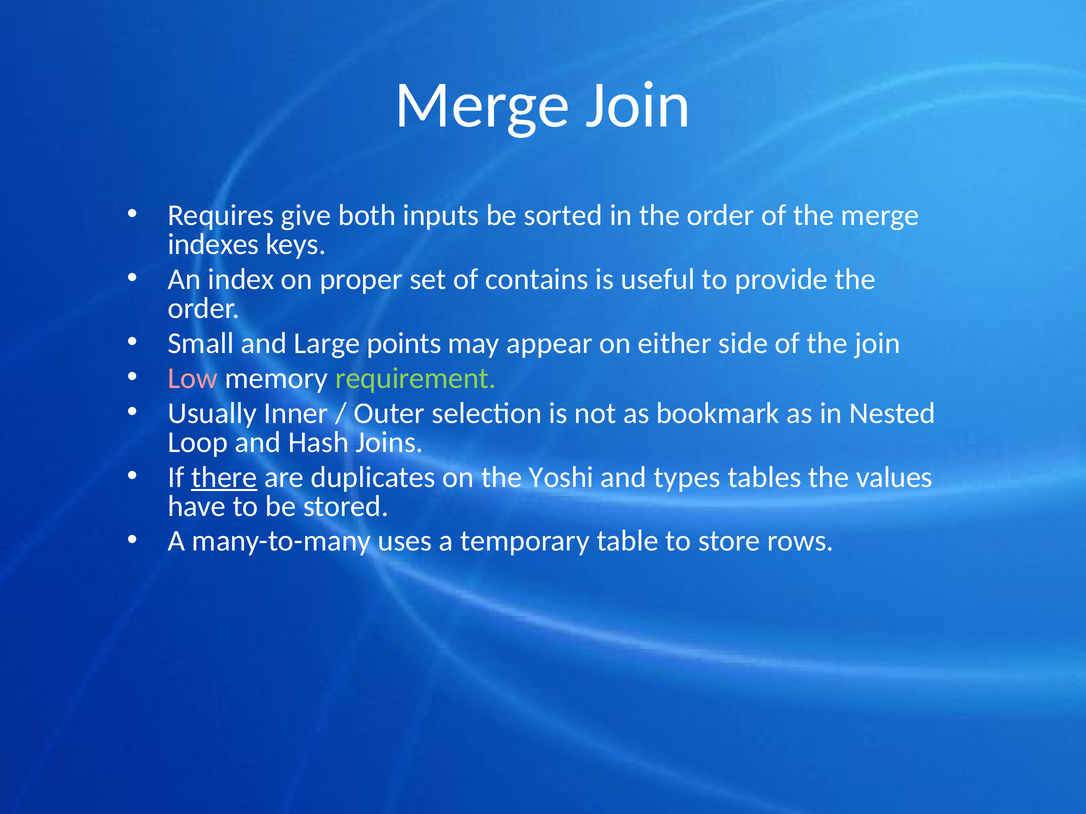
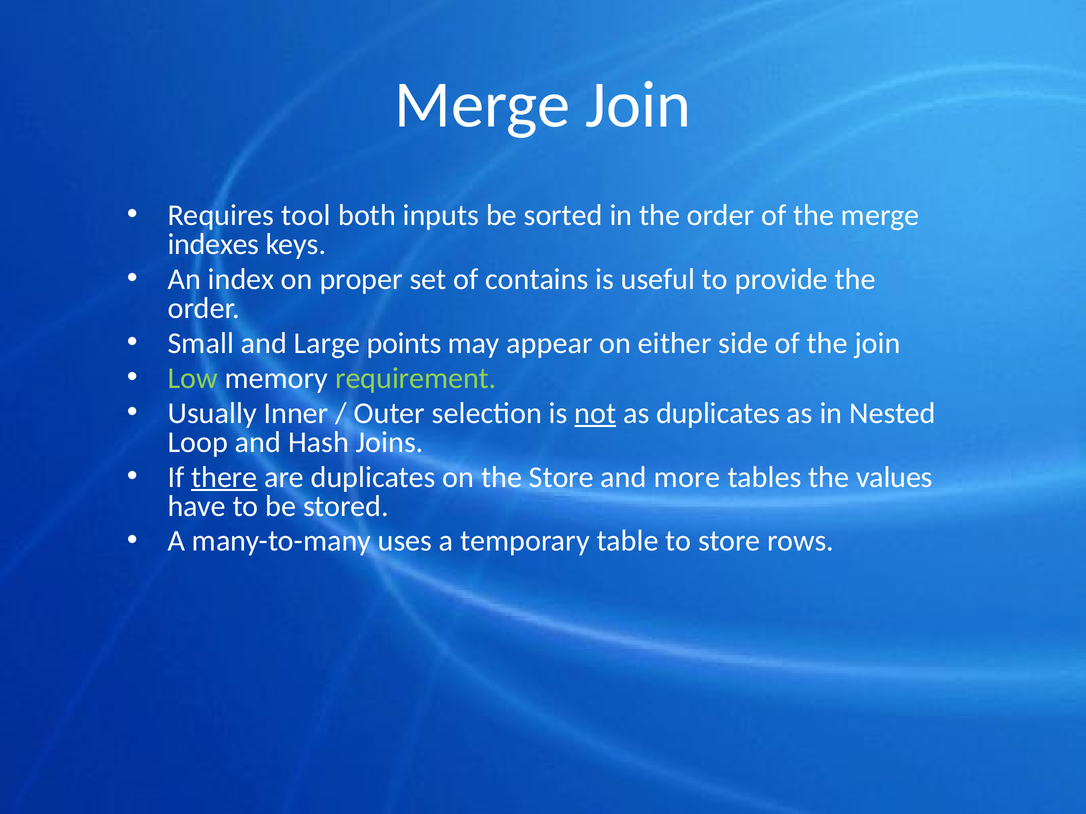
give: give -> tool
Low colour: pink -> light green
not underline: none -> present
as bookmark: bookmark -> duplicates
the Yoshi: Yoshi -> Store
types: types -> more
